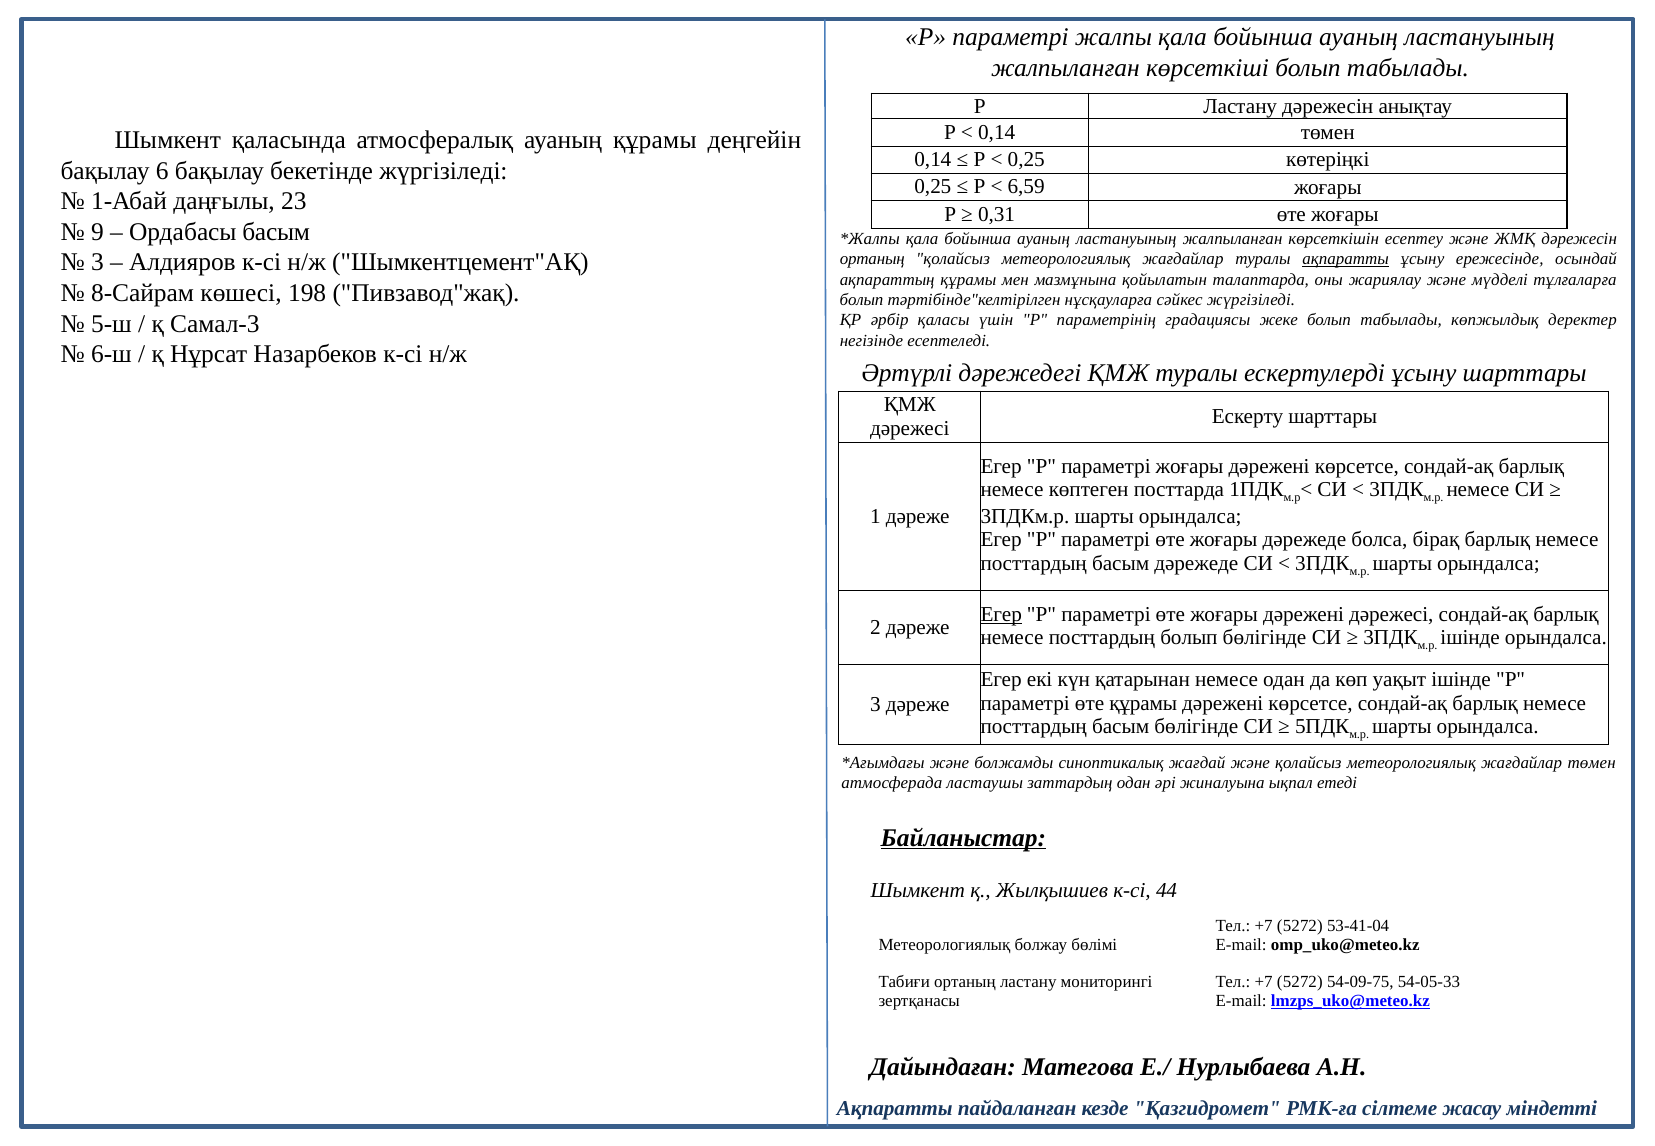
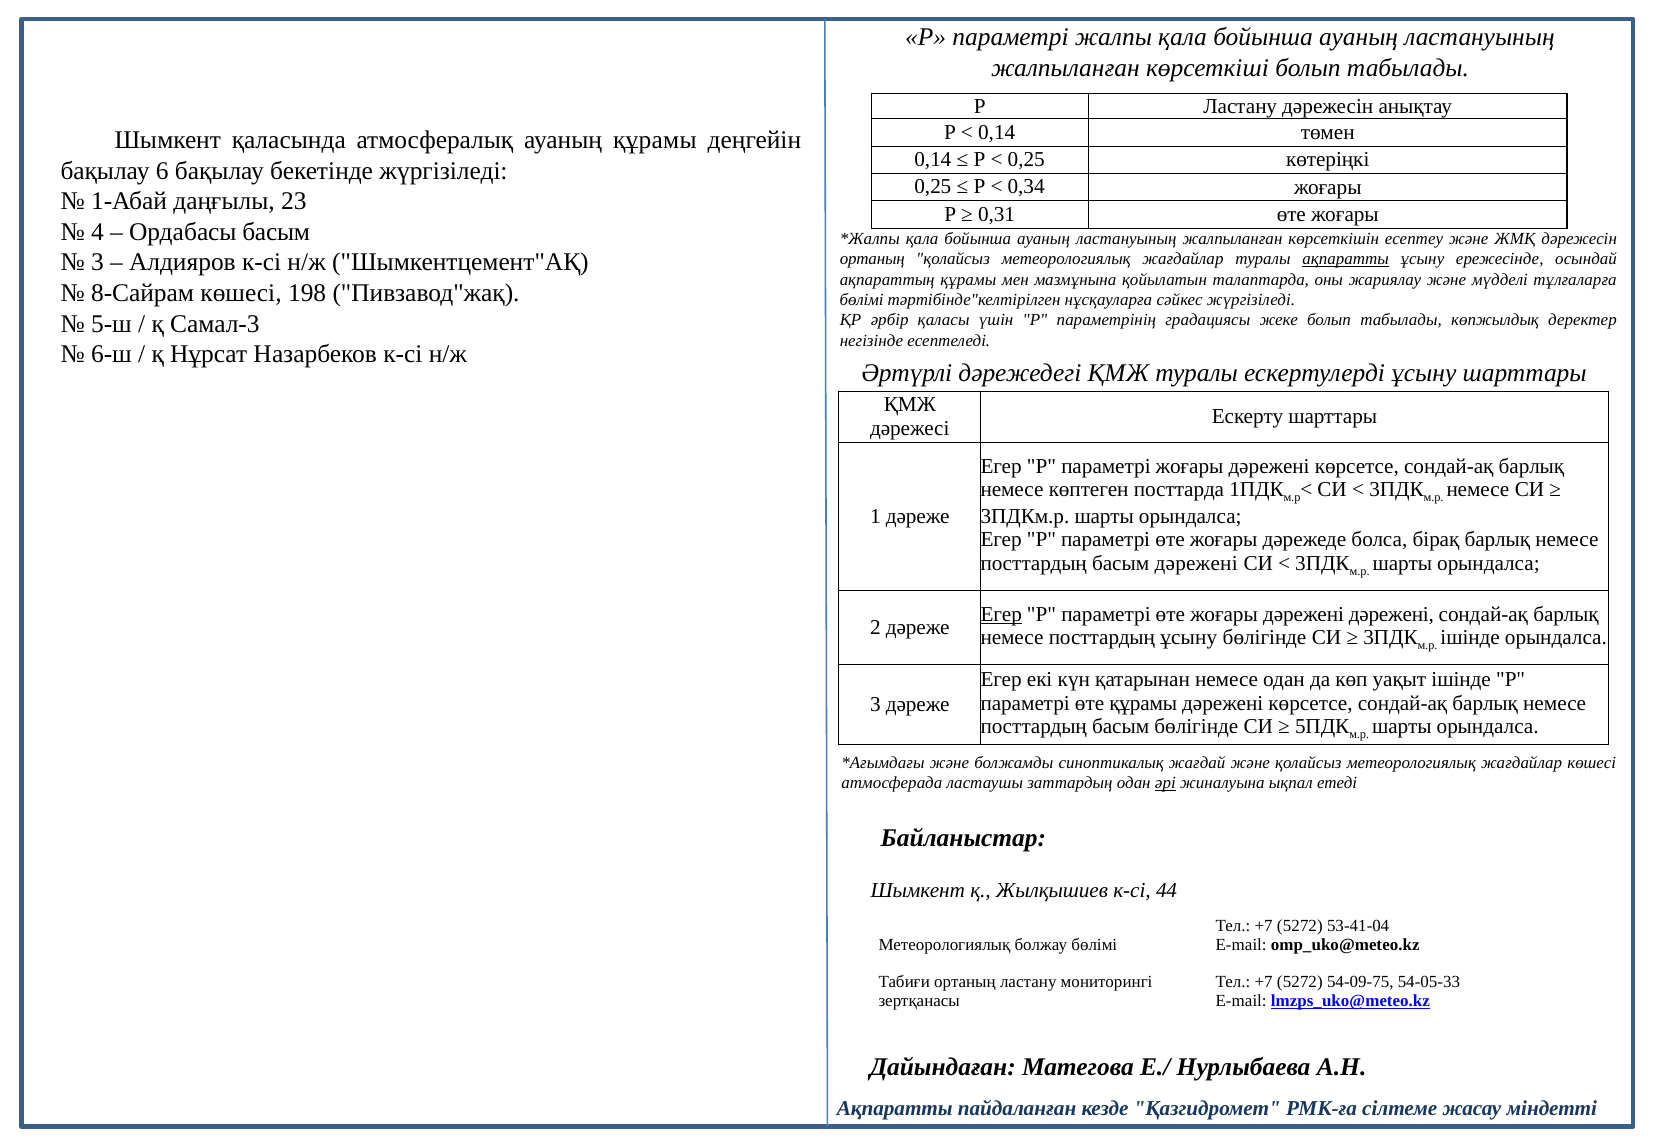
6,59: 6,59 -> 0,34
9: 9 -> 4
болып at (862, 300): болып -> бөлімі
басым дәрежеде: дәрежеде -> дәрежені
дәрежені дәрежесі: дәрежесі -> дәрежені
посттардың болып: болып -> ұсыну
жағдайлар төмен: төмен -> көшесі
әрі underline: none -> present
Байланыстар underline: present -> none
